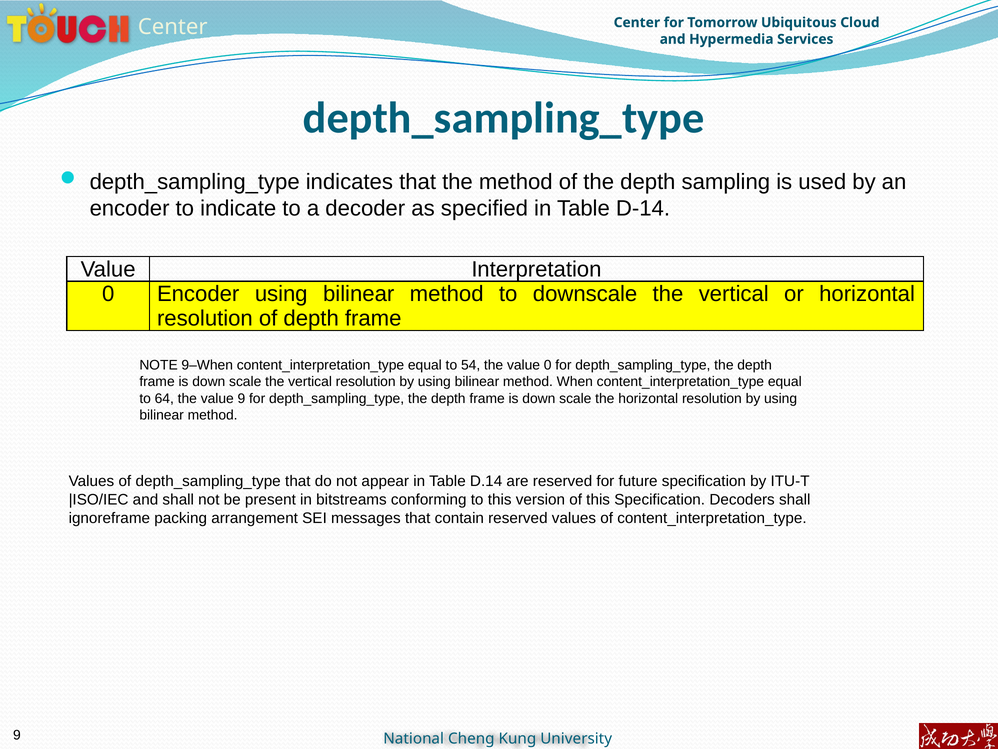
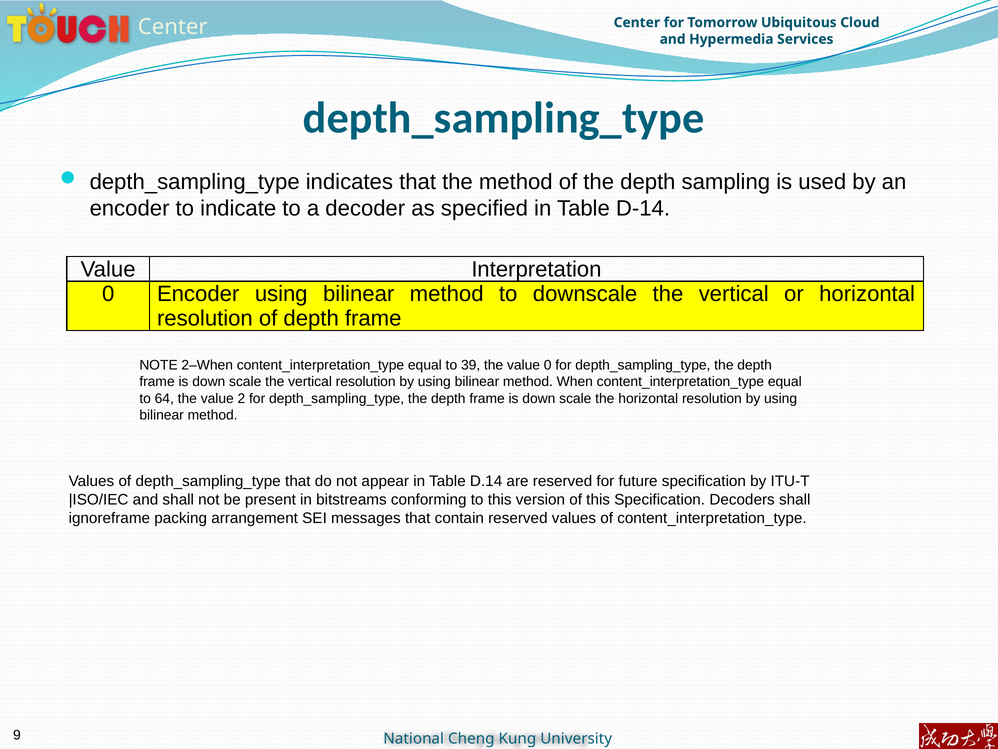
9–When: 9–When -> 2–When
54: 54 -> 39
value 9: 9 -> 2
